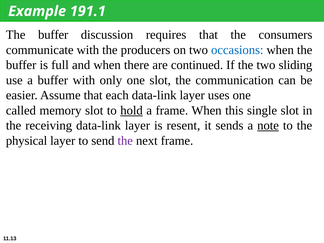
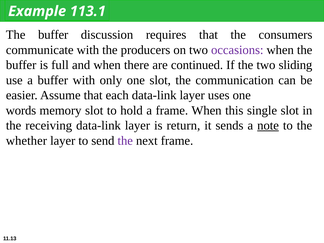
191.1: 191.1 -> 113.1
occasions colour: blue -> purple
called: called -> words
hold underline: present -> none
resent: resent -> return
physical: physical -> whether
